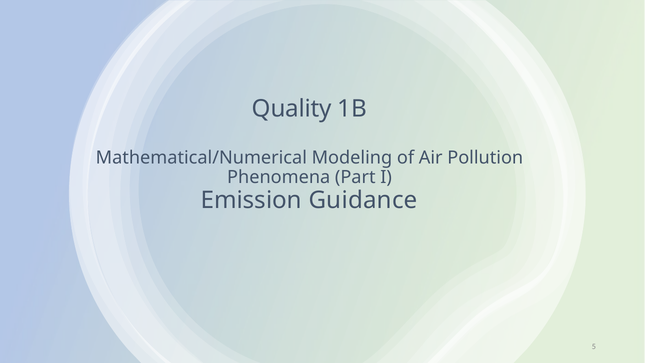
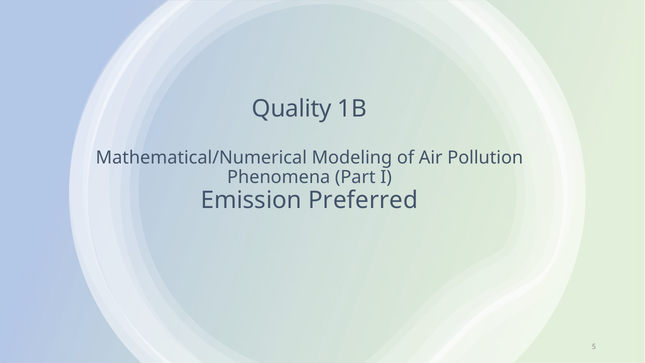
Guidance: Guidance -> Preferred
